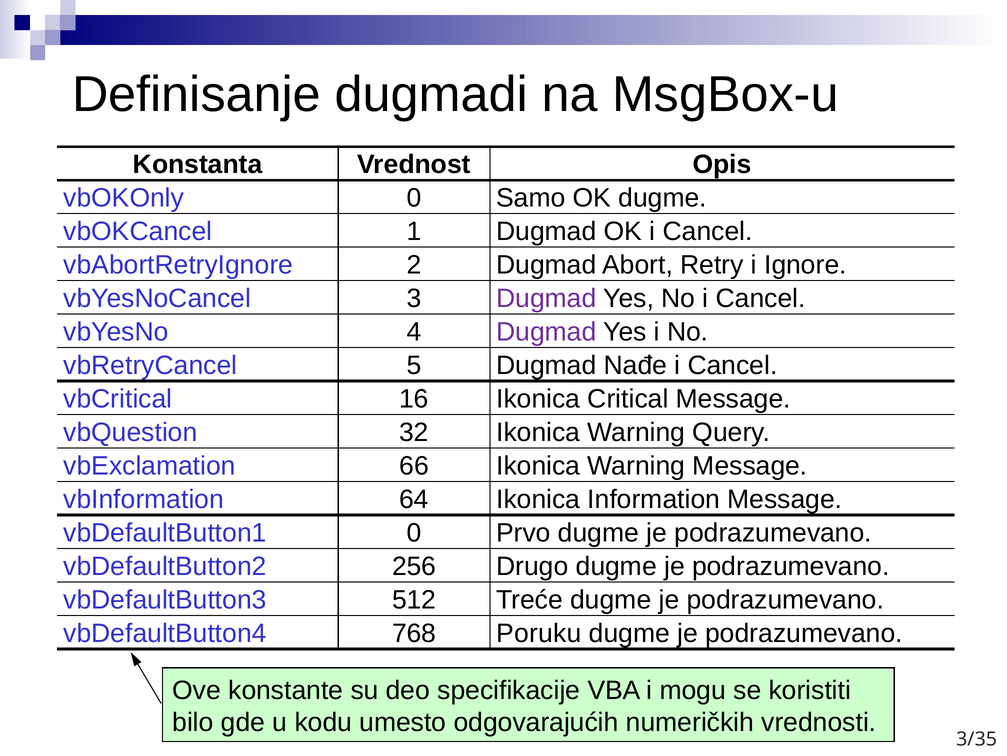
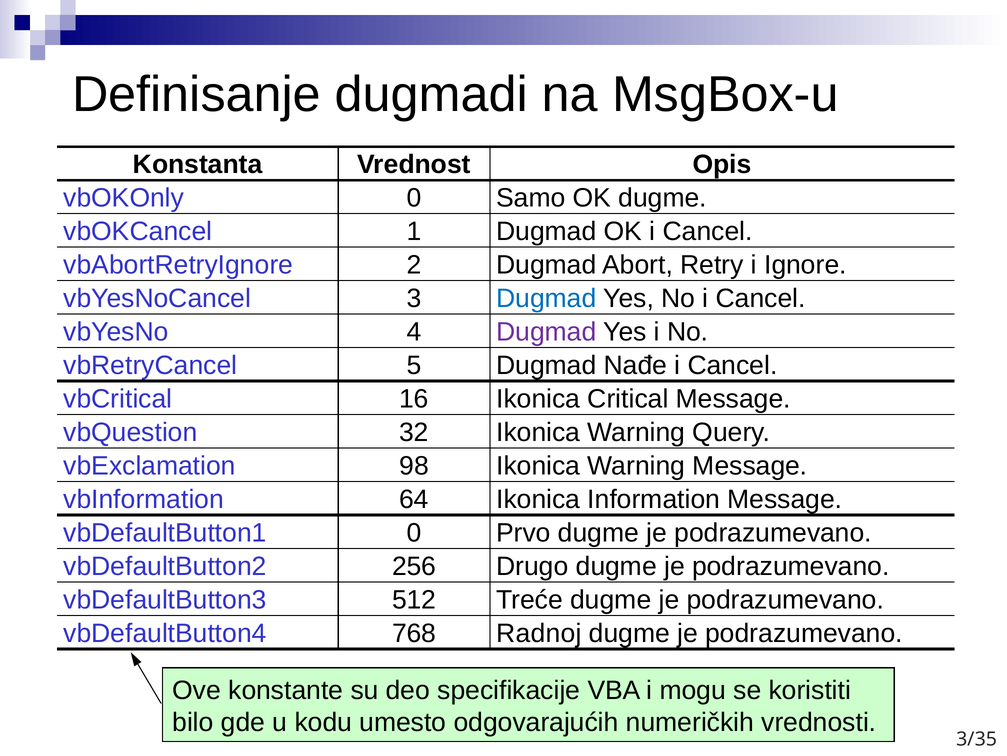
Dugmad at (546, 298) colour: purple -> blue
66: 66 -> 98
Poruku: Poruku -> Radnoj
